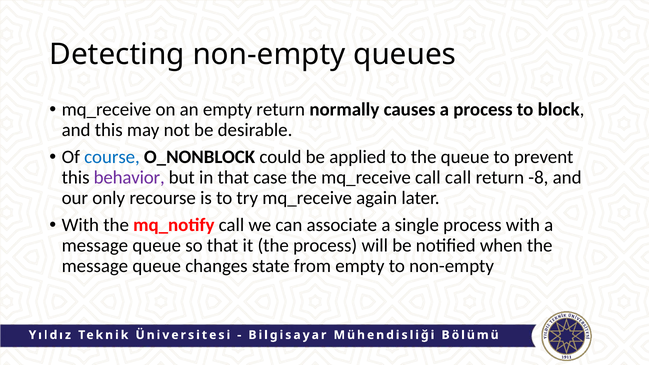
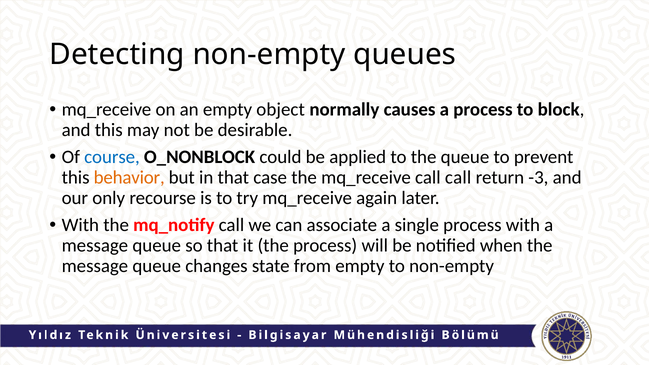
empty return: return -> object
behavior colour: purple -> orange
-8: -8 -> -3
